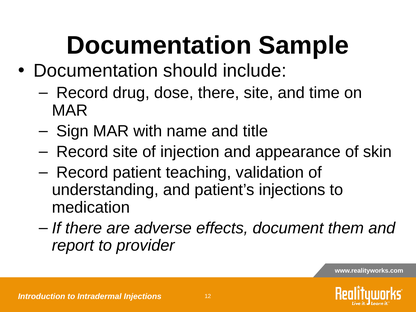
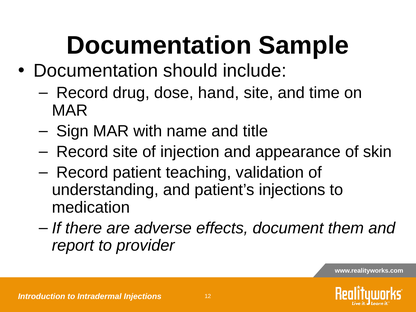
dose there: there -> hand
